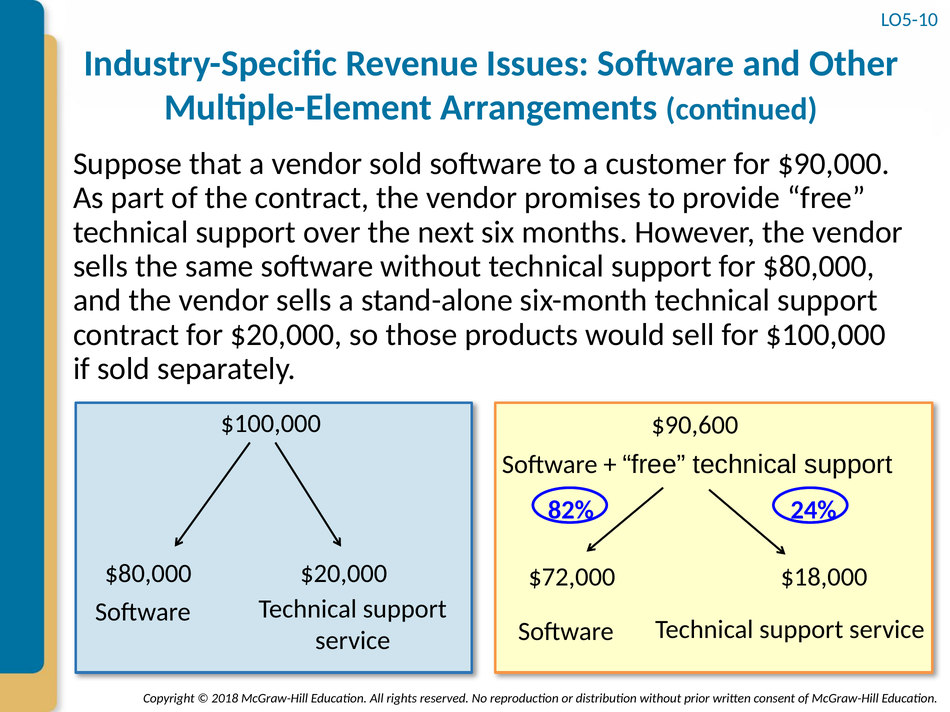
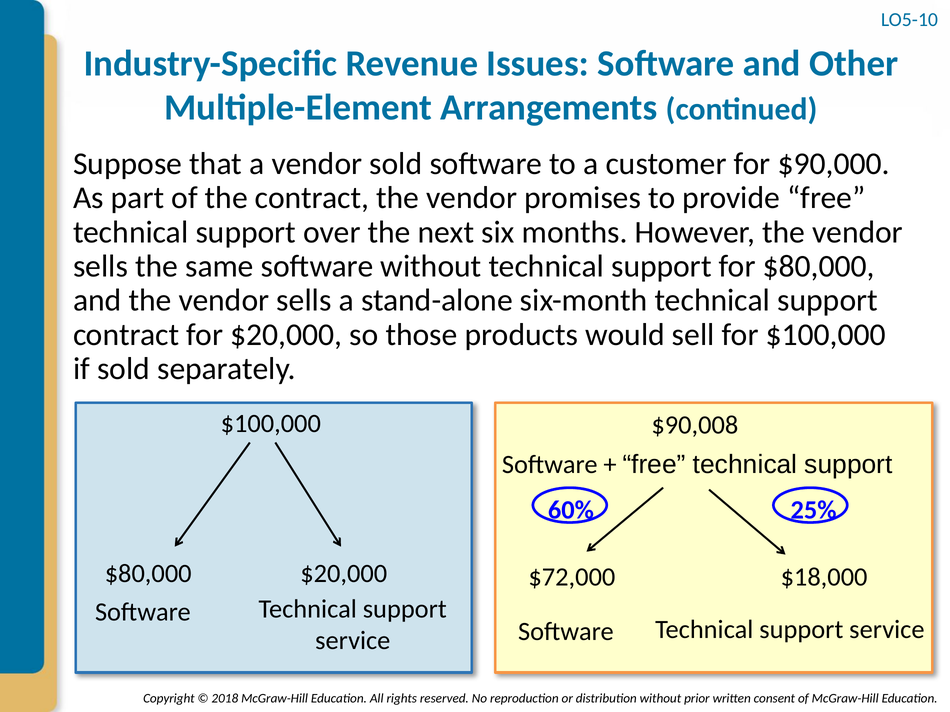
$90,600: $90,600 -> $90,008
82%: 82% -> 60%
24%: 24% -> 25%
